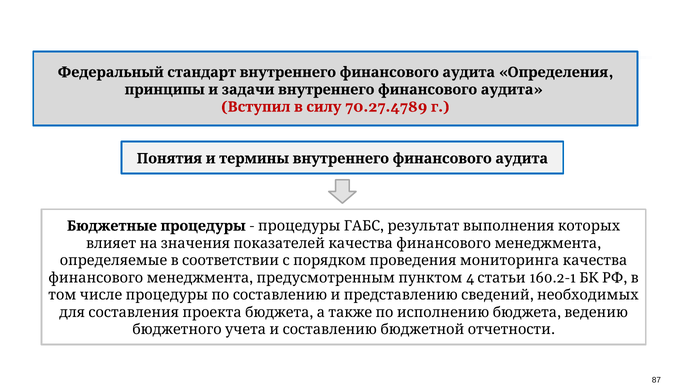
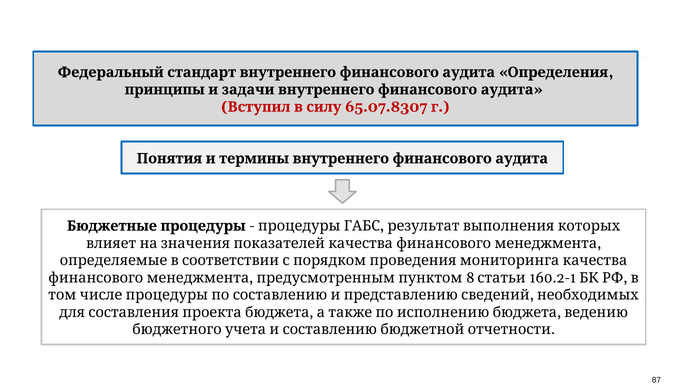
70.27.4789: 70.27.4789 -> 65.07.8307
4: 4 -> 8
